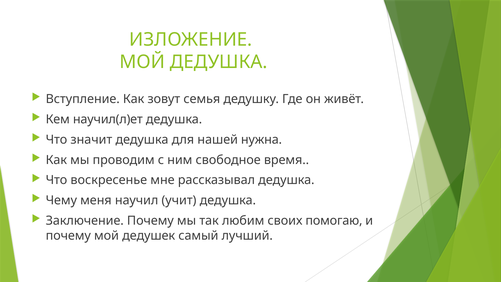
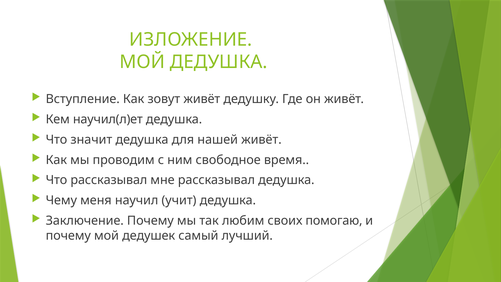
зовут семья: семья -> живёт
нашей нужна: нужна -> живёт
Что воскресенье: воскресенье -> рассказывал
